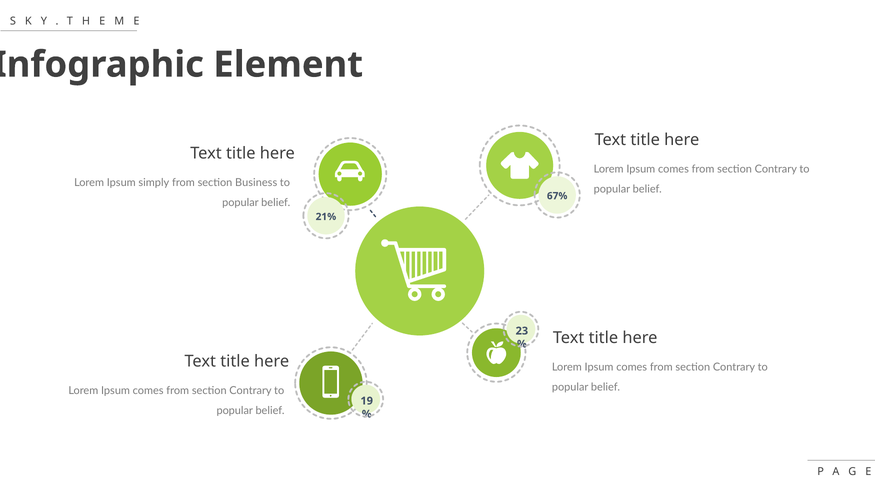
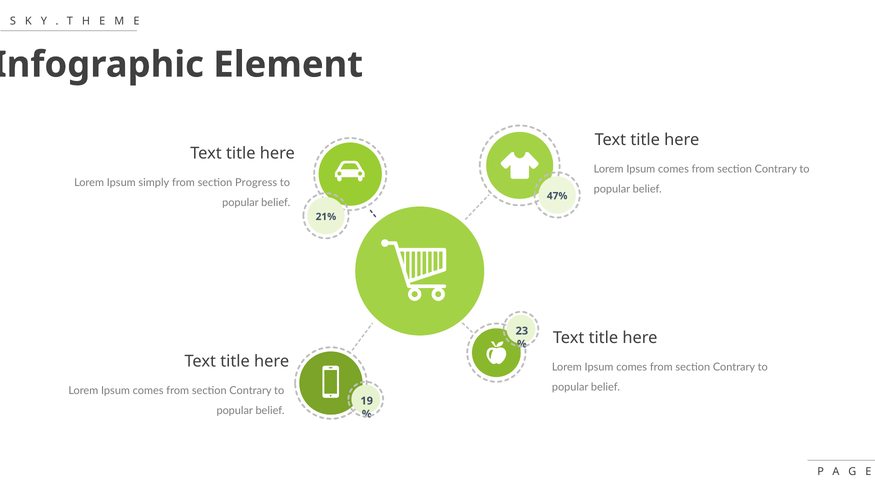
Business: Business -> Progress
67%: 67% -> 47%
